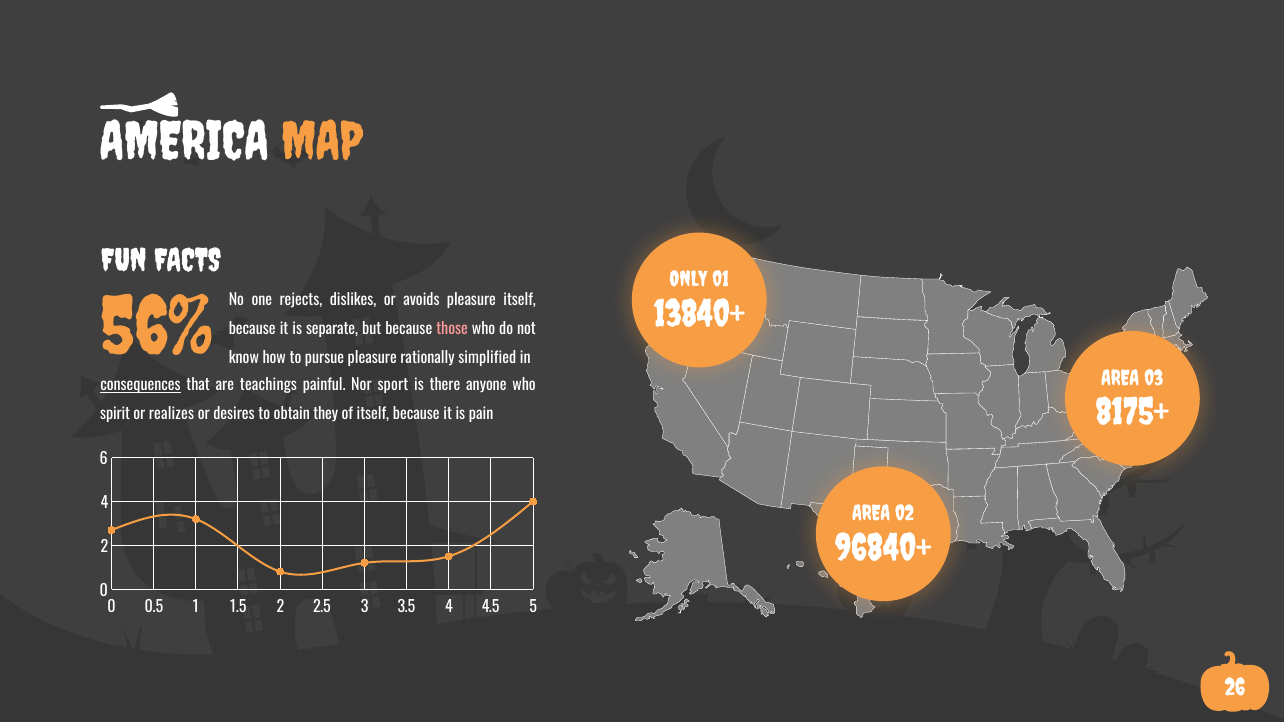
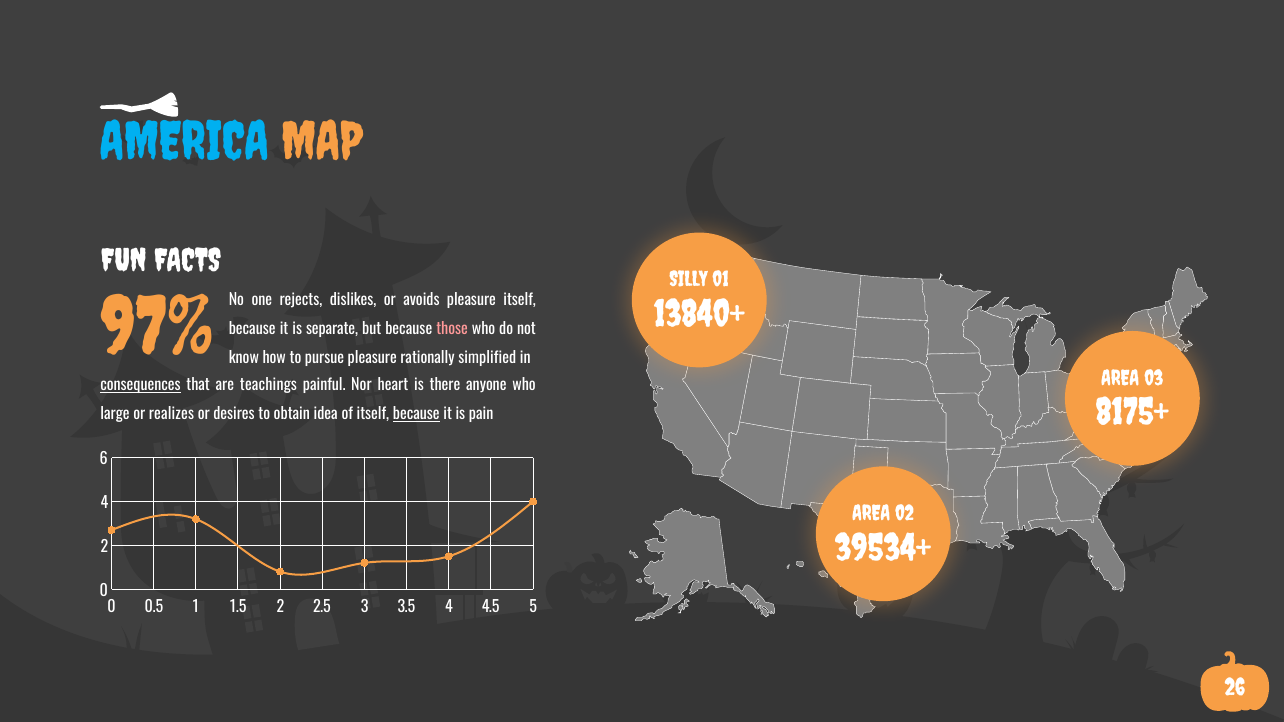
AMERICA colour: white -> light blue
ONLY: ONLY -> SILLY
56%: 56% -> 97%
sport: sport -> heart
spirit: spirit -> large
they: they -> idea
because at (416, 415) underline: none -> present
96840+: 96840+ -> 39534+
